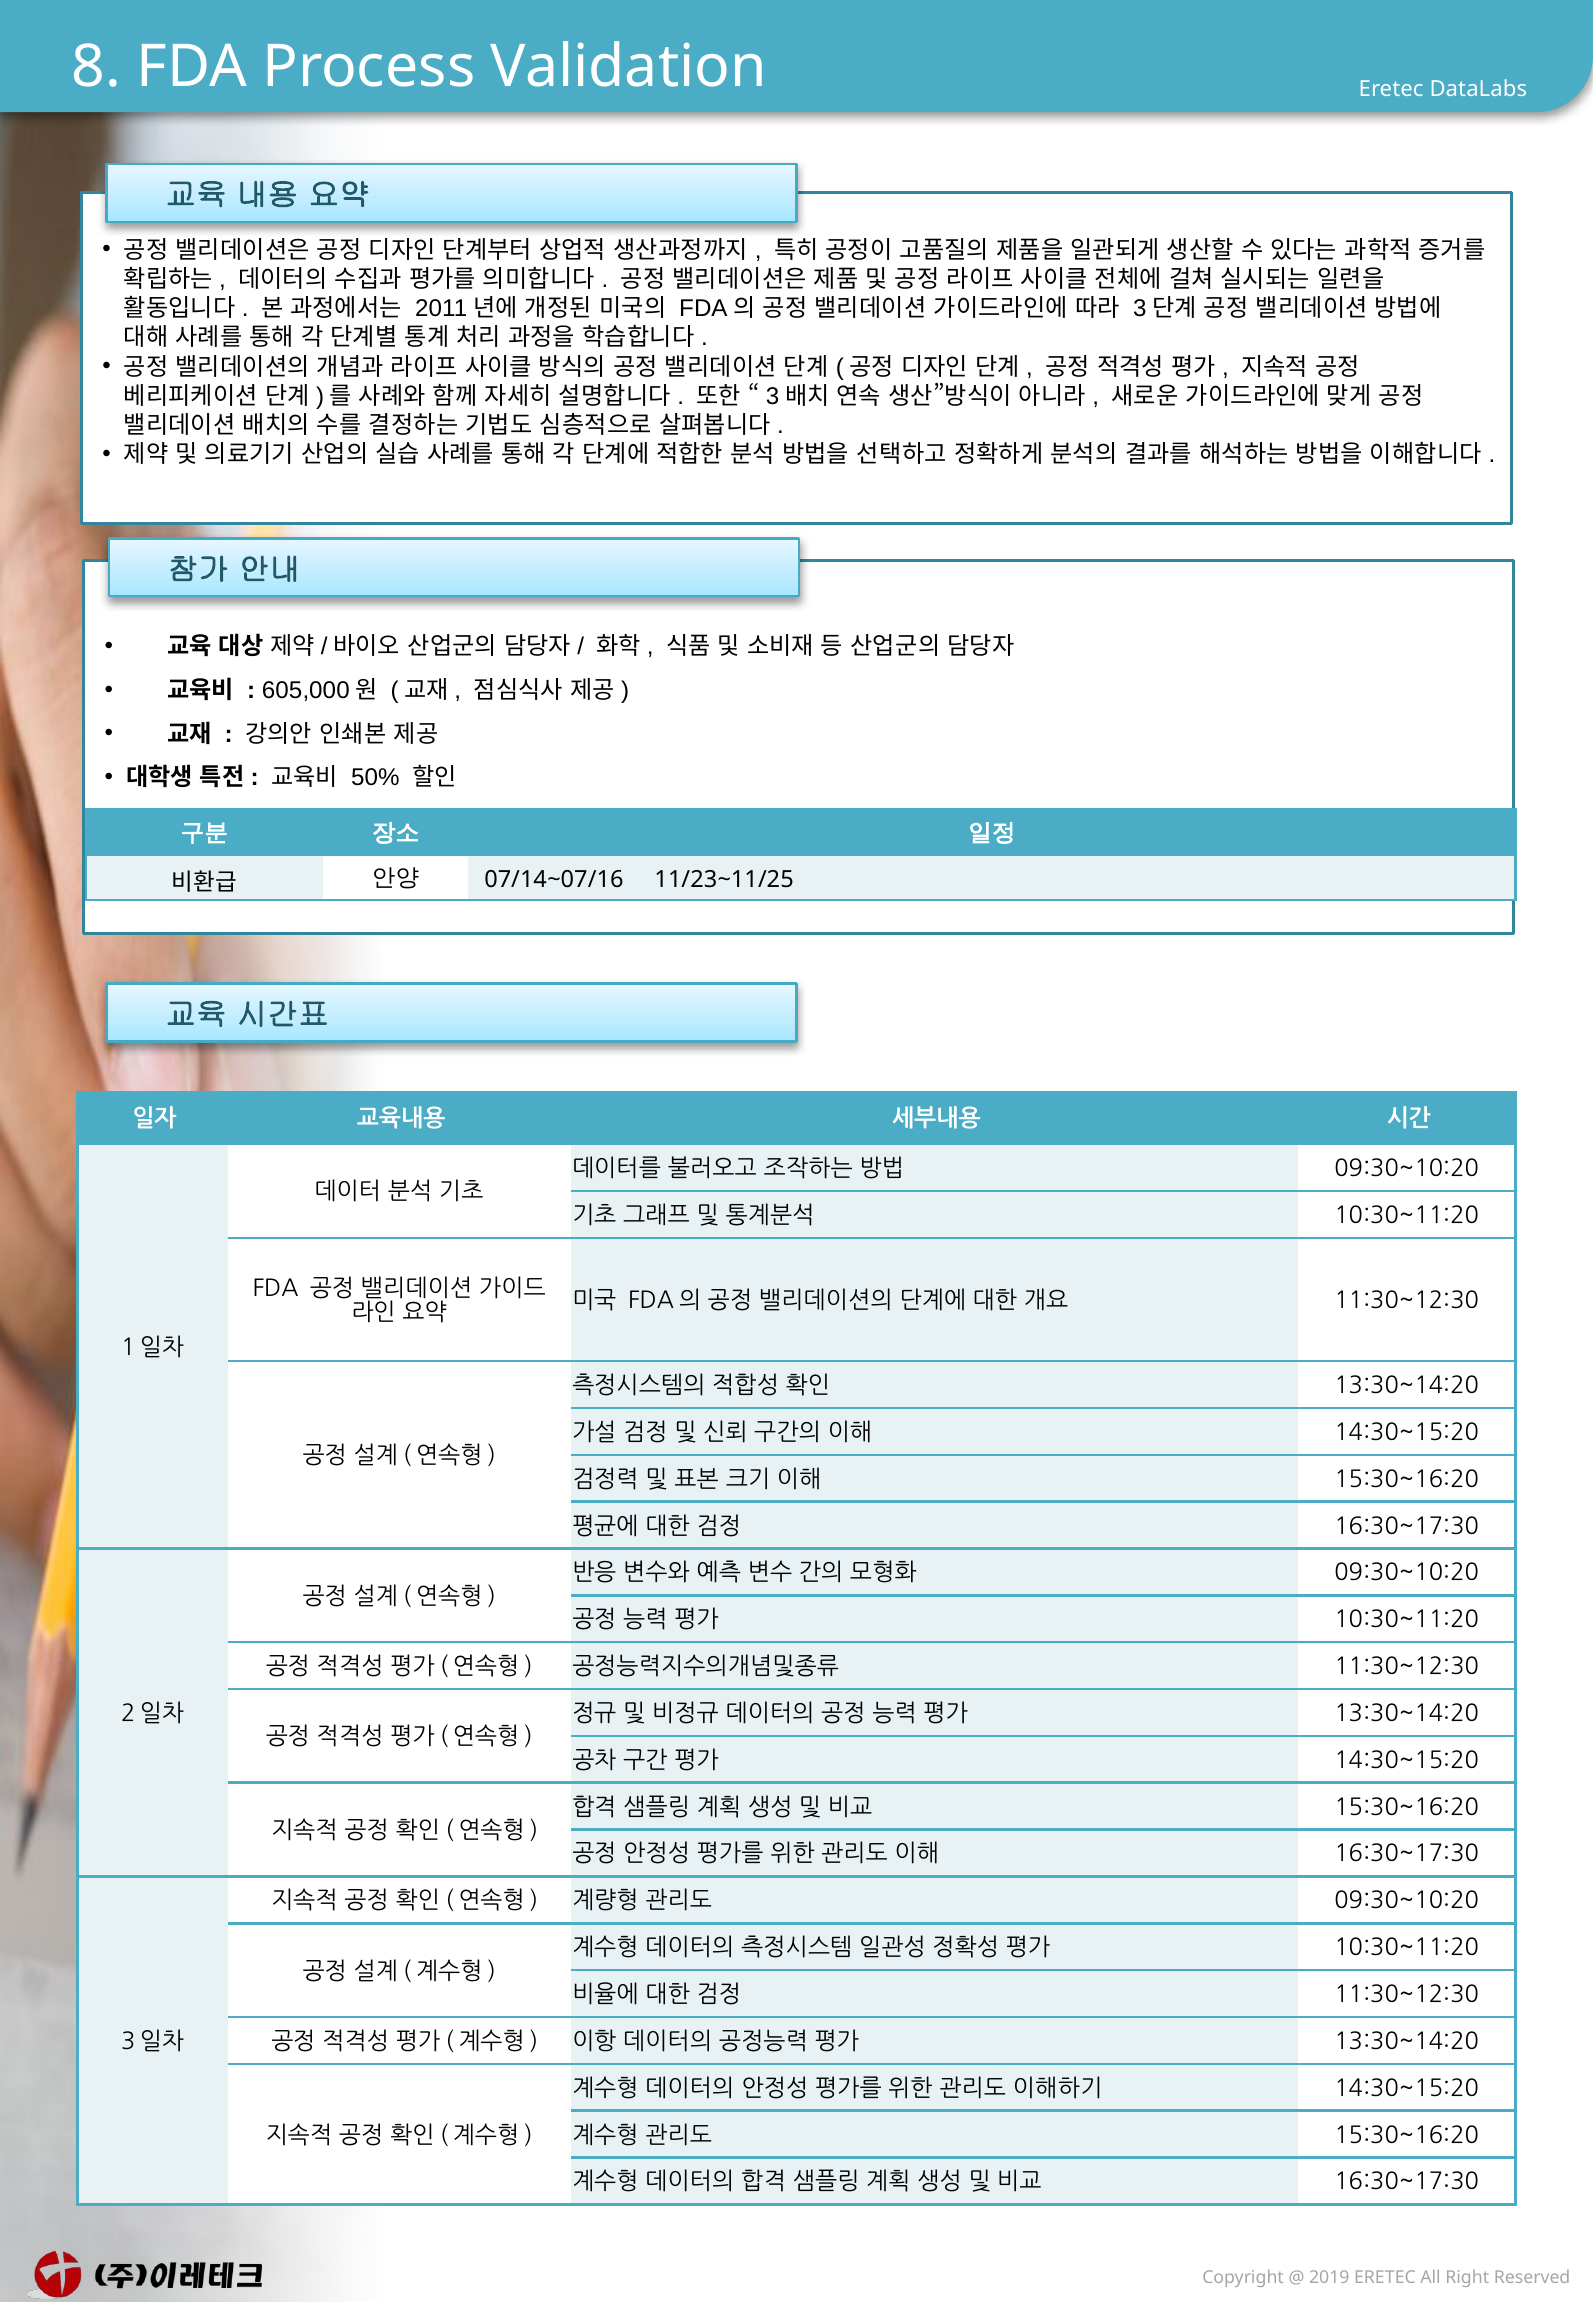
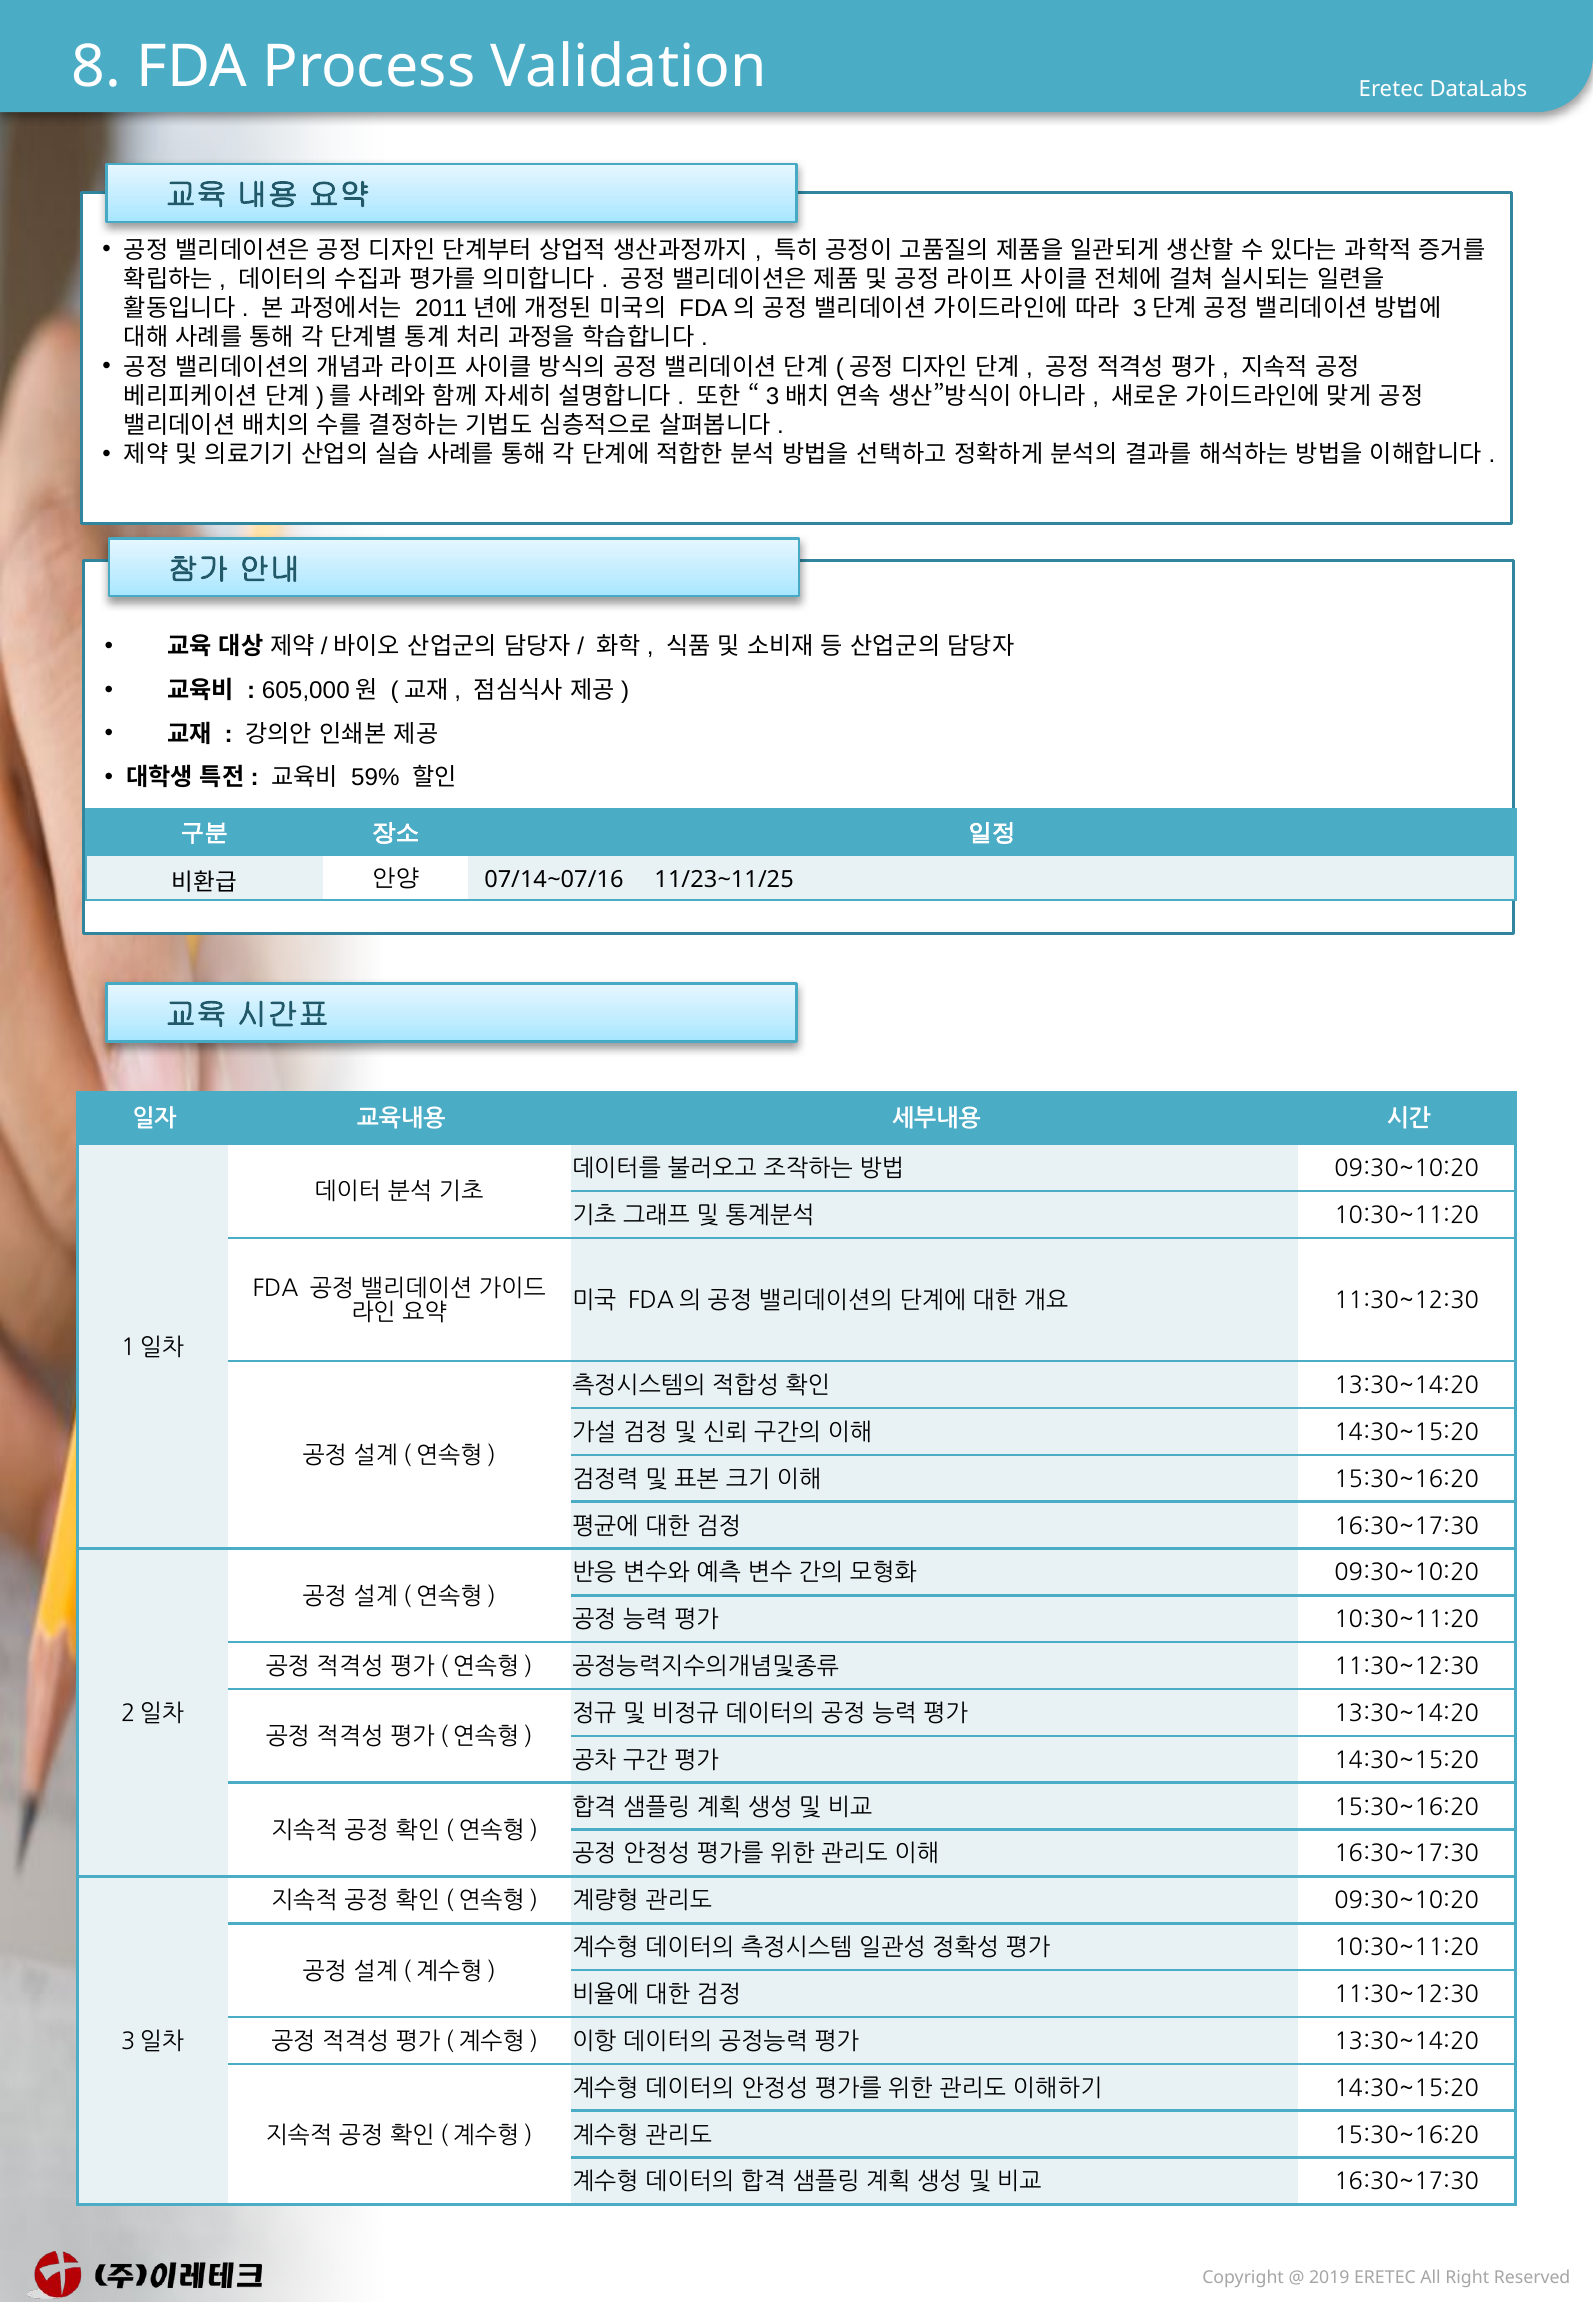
50%: 50% -> 59%
